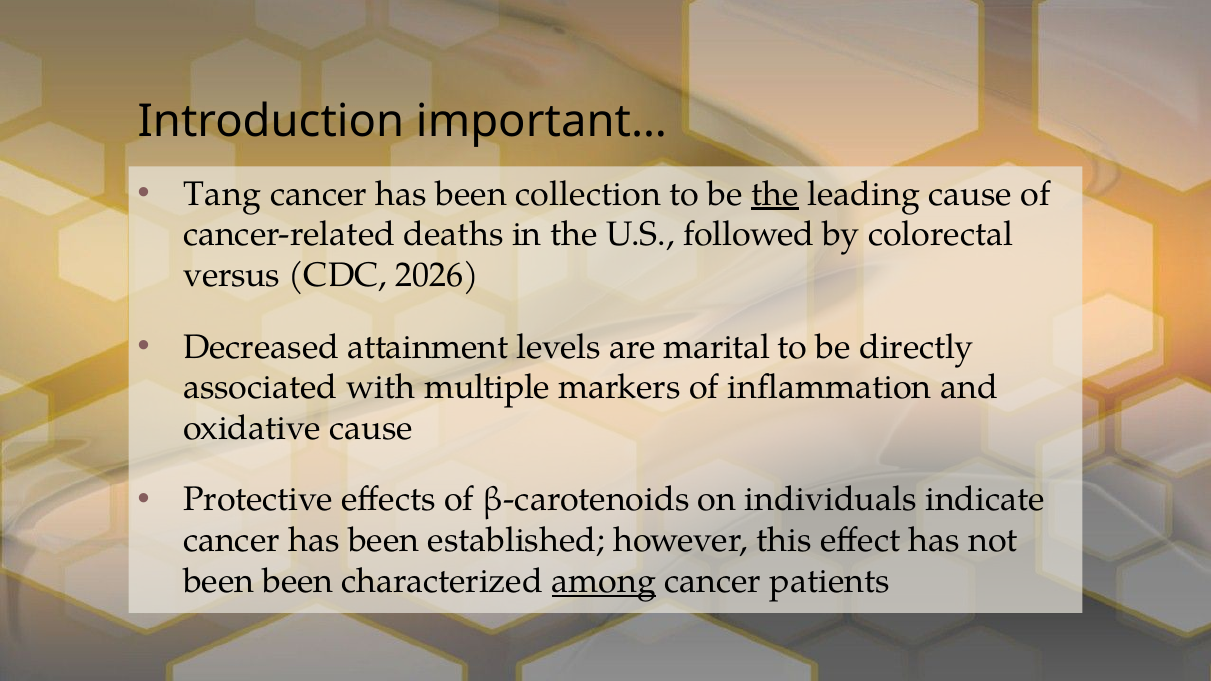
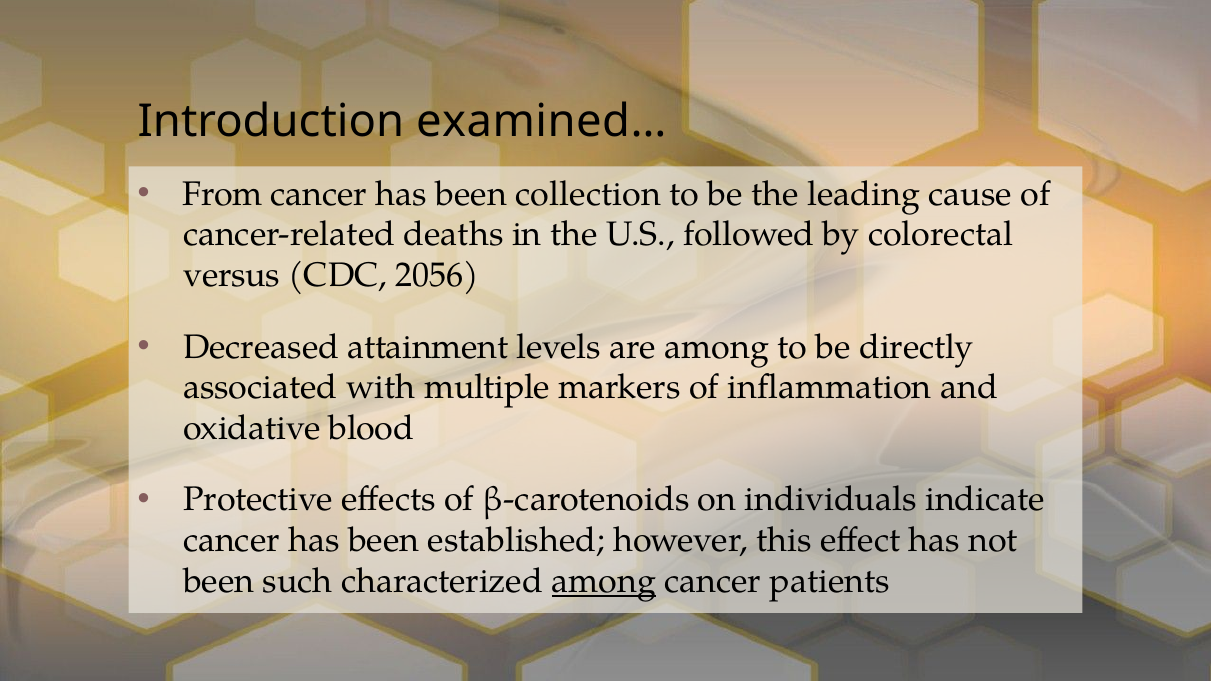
important…: important… -> examined…
Tang: Tang -> From
the at (775, 194) underline: present -> none
2026: 2026 -> 2056
are marital: marital -> among
oxidative cause: cause -> blood
been been: been -> such
